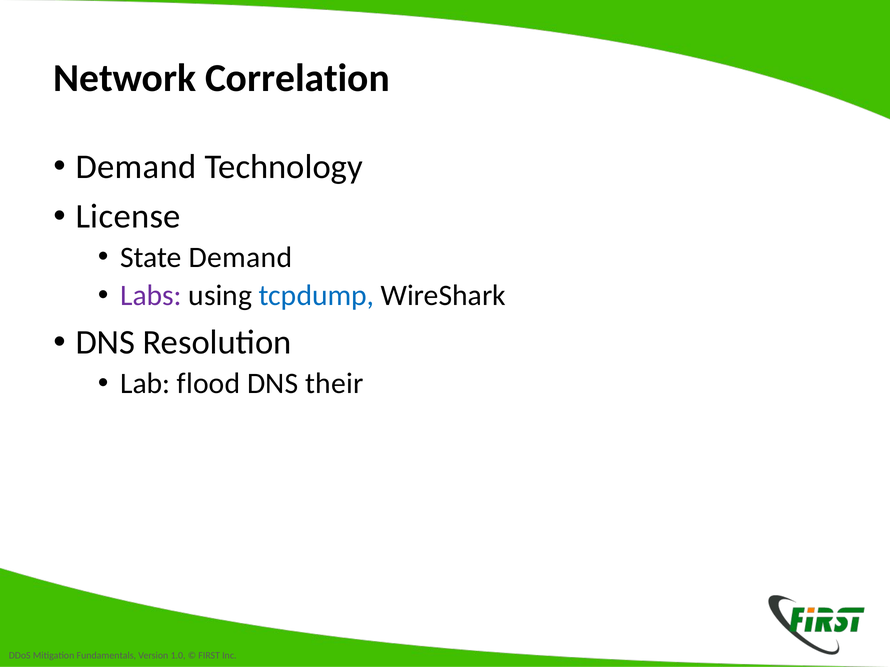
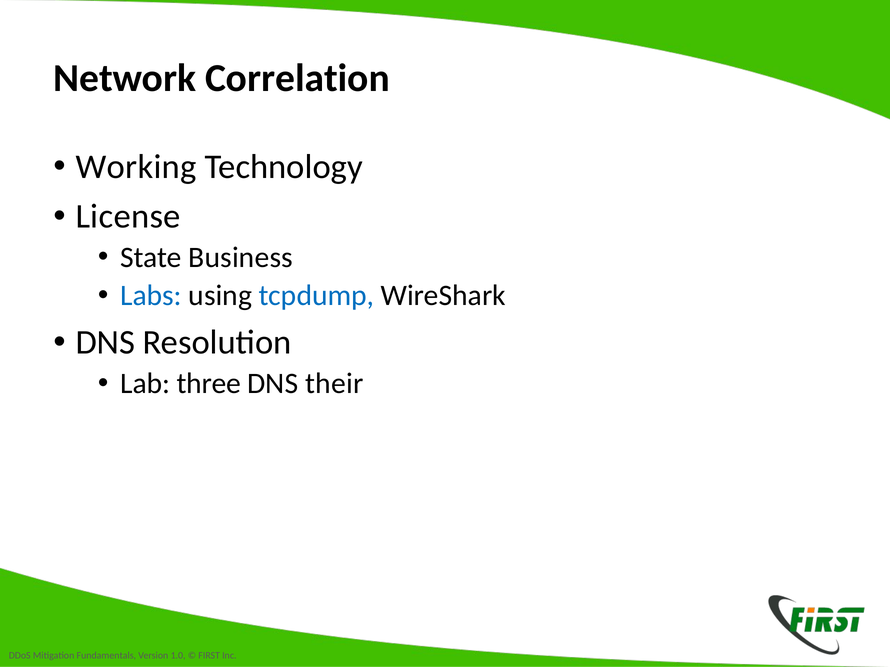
Demand at (136, 167): Demand -> Working
State Demand: Demand -> Business
Labs colour: purple -> blue
flood: flood -> three
